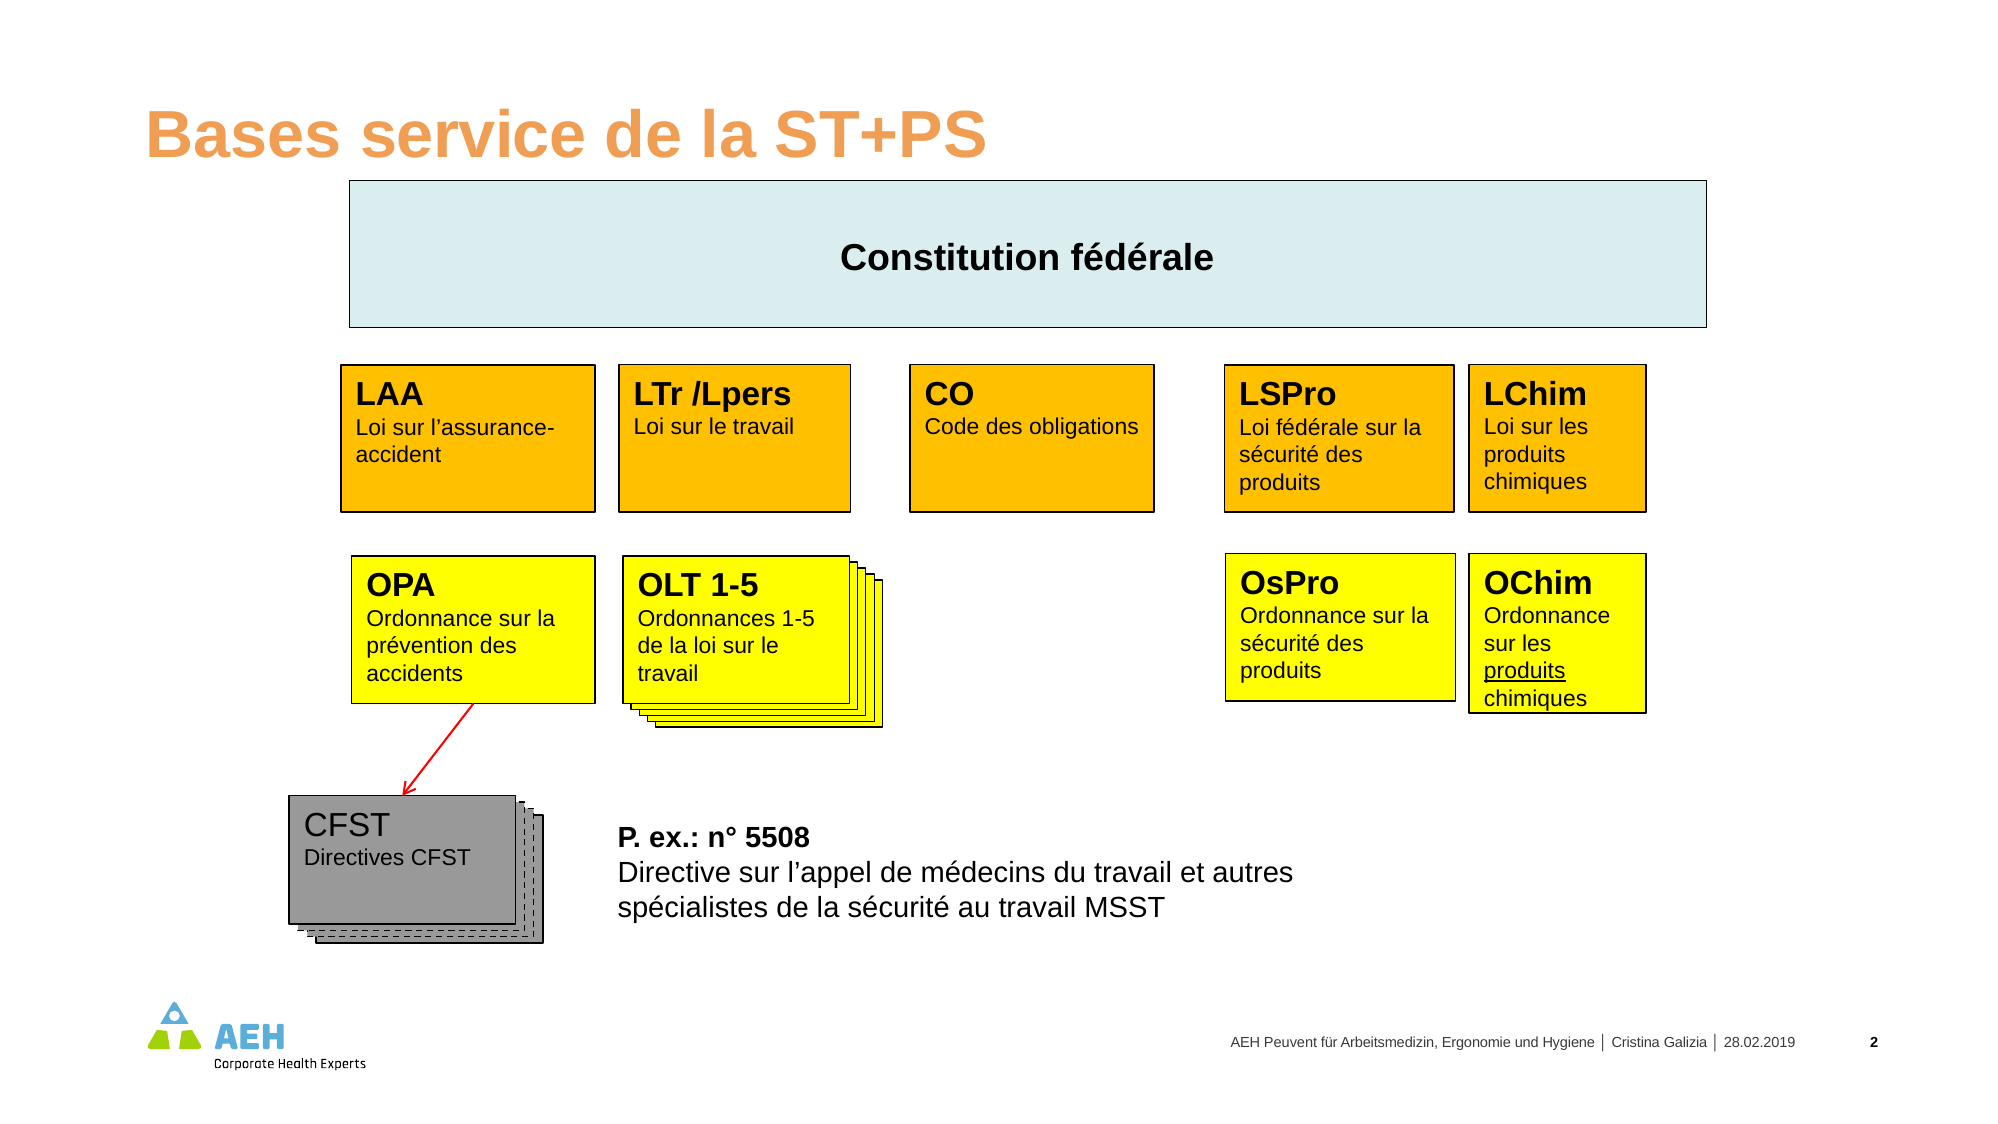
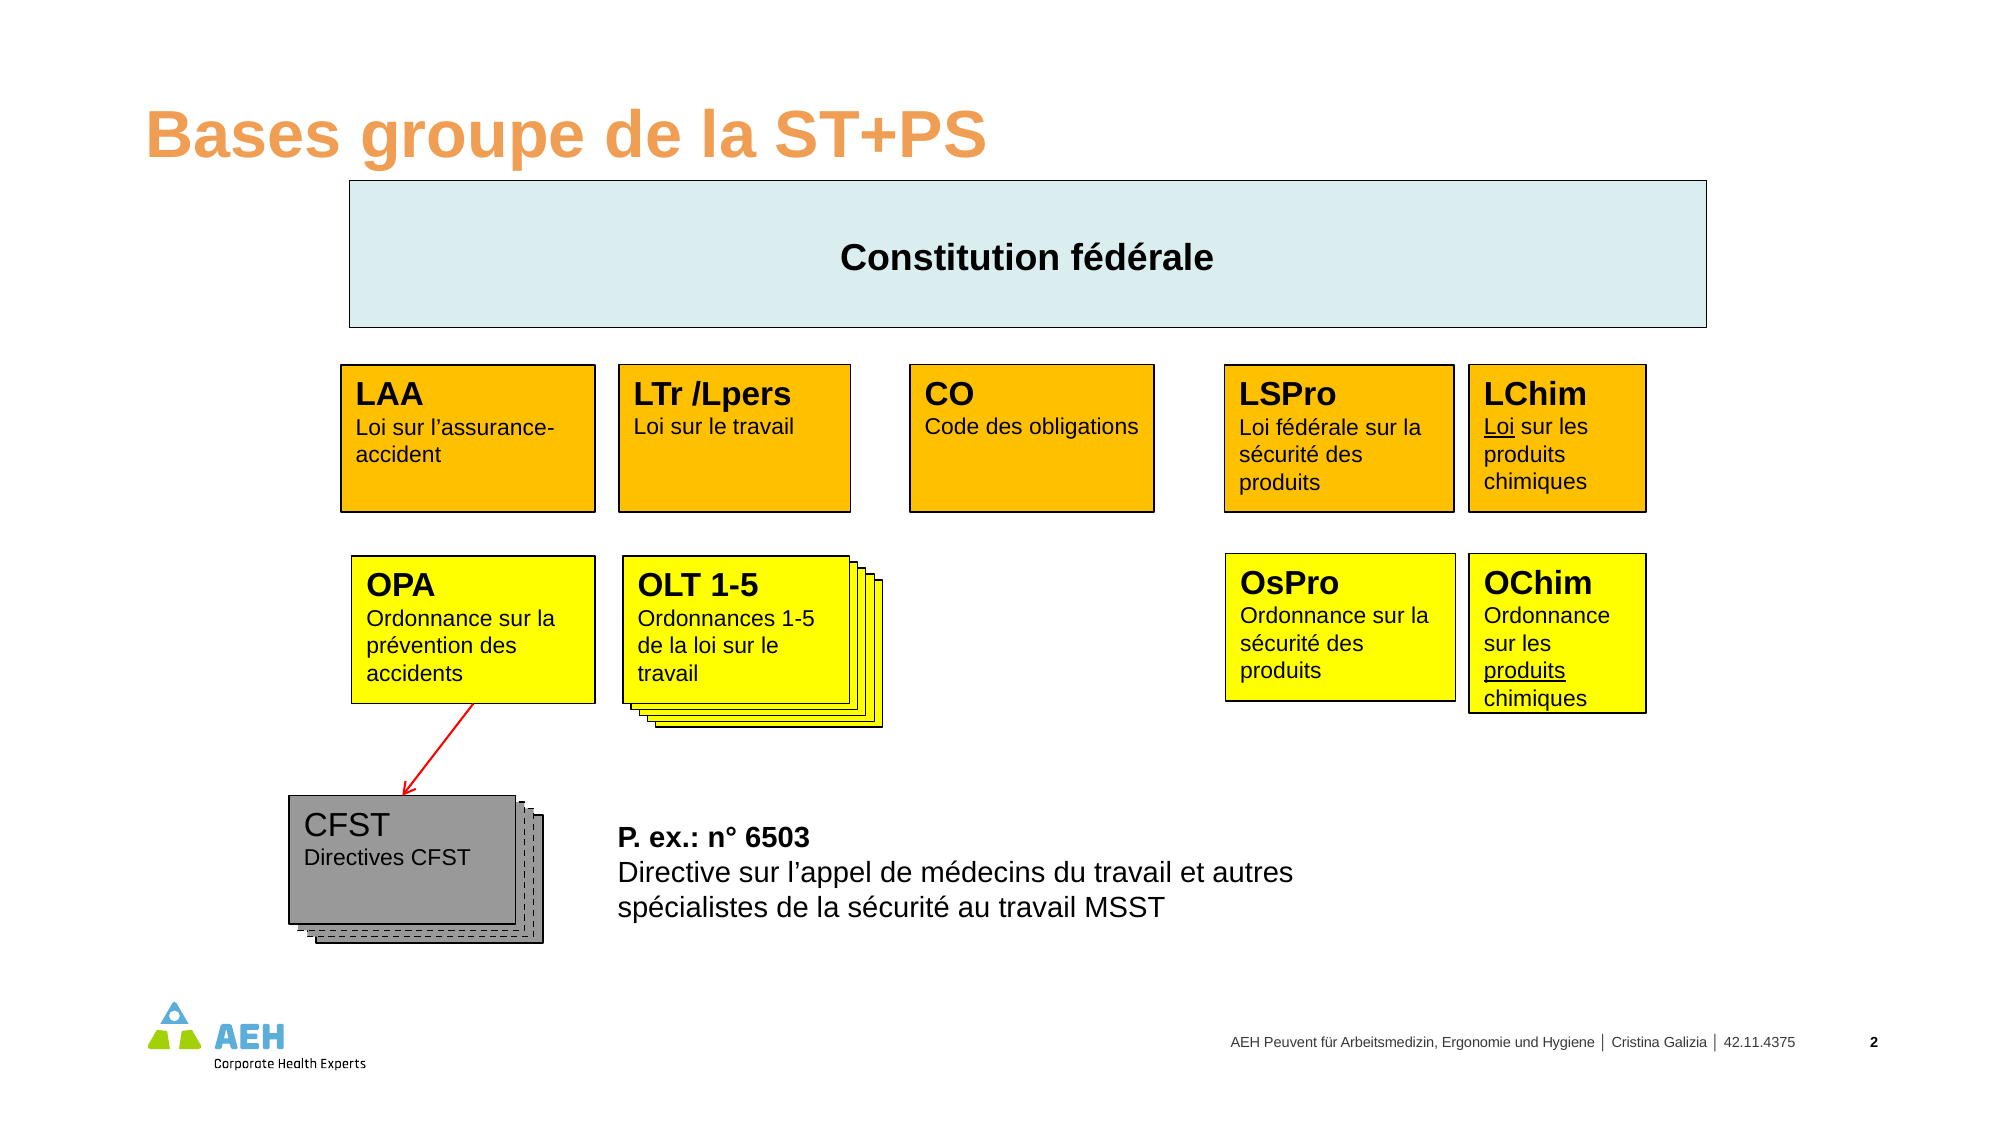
service: service -> groupe
Loi at (1499, 427) underline: none -> present
5508: 5508 -> 6503
28.02.2019: 28.02.2019 -> 42.11.4375
